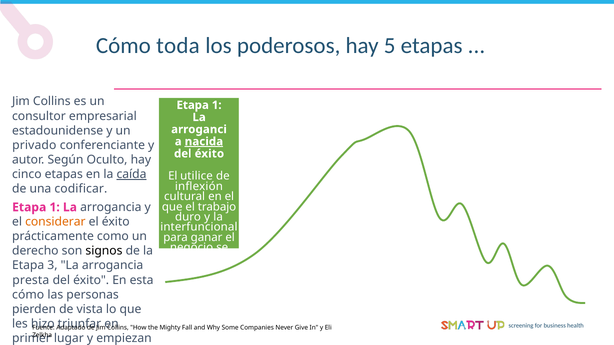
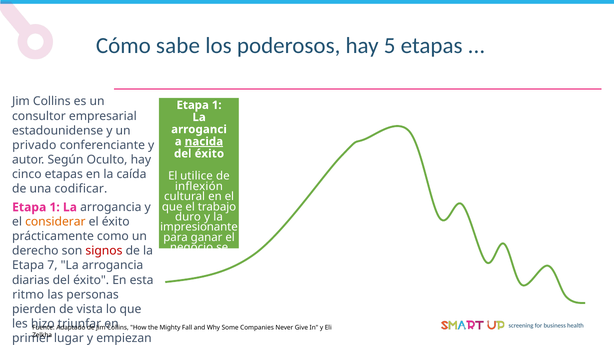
toda: toda -> sabe
caída underline: present -> none
interfuncional: interfuncional -> impresionante
signos colour: black -> red
3: 3 -> 7
presta: presta -> diarias
cómo at (28, 295): cómo -> ritmo
